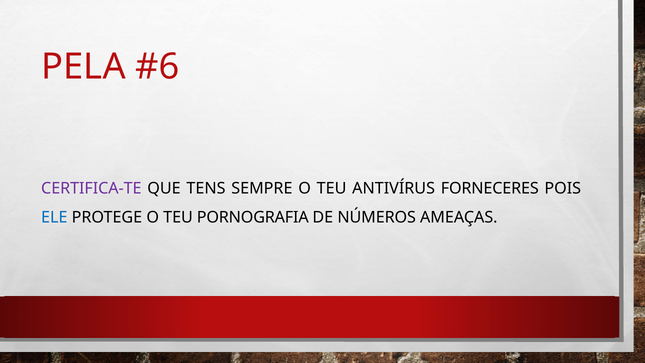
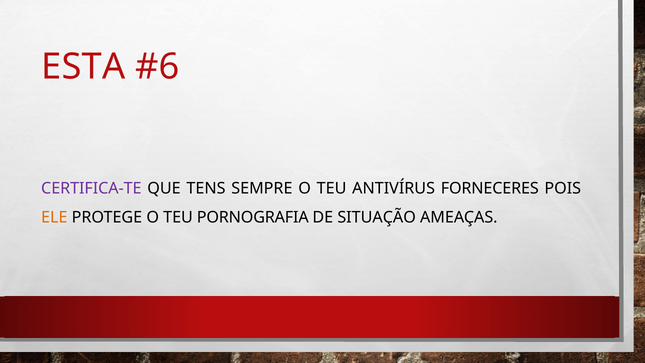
PELA: PELA -> ESTA
ELE colour: blue -> orange
NÚMEROS: NÚMEROS -> SITUAÇÃO
